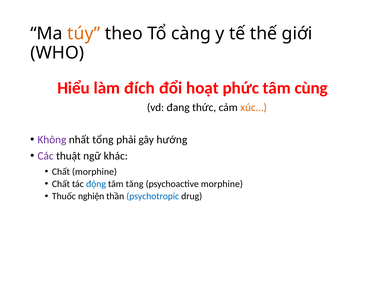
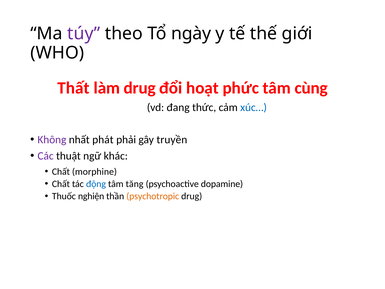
túy colour: orange -> purple
càng: càng -> ngày
Hiểu: Hiểu -> Thất
làm đích: đích -> drug
xúc… colour: orange -> blue
tổng: tổng -> phát
hướng: hướng -> truyền
psychoactive morphine: morphine -> dopamine
psychotropic colour: blue -> orange
